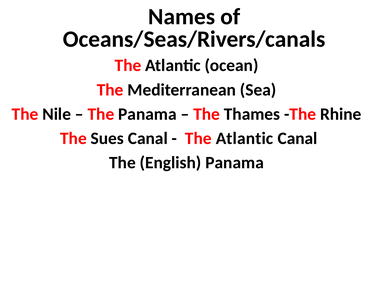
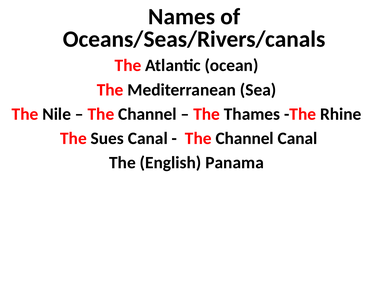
Panama at (147, 114): Panama -> Channel
Atlantic at (245, 139): Atlantic -> Channel
